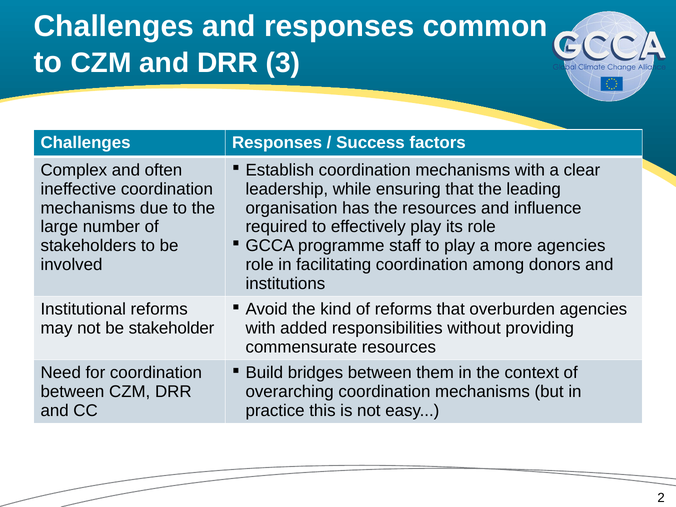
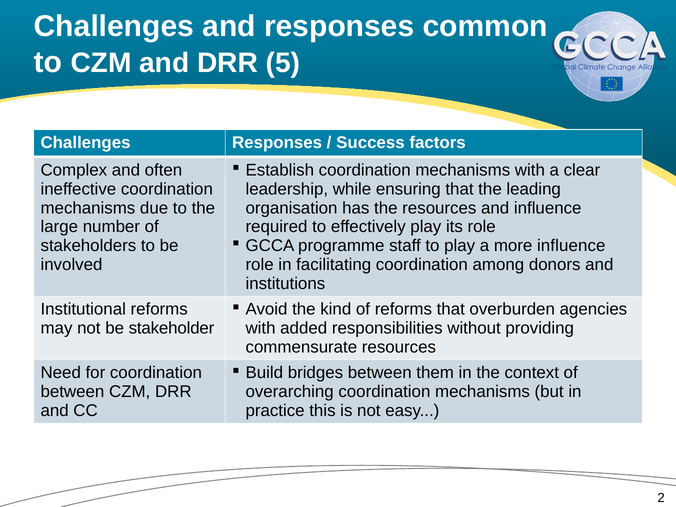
3: 3 -> 5
more agencies: agencies -> influence
